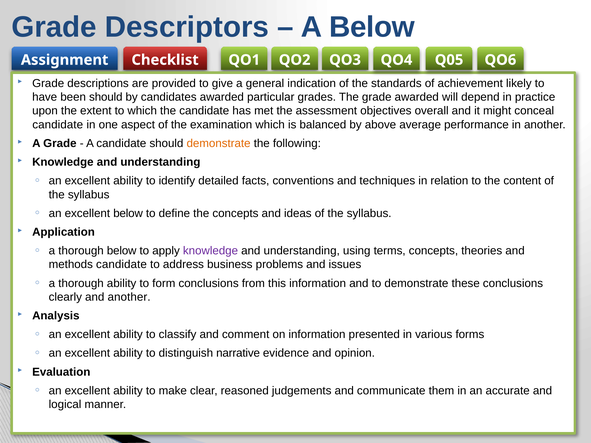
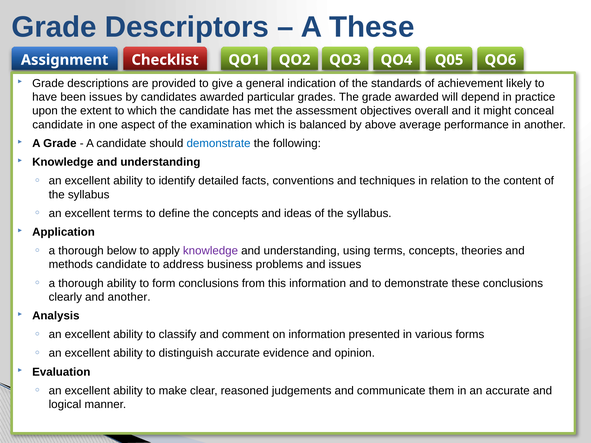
A Below: Below -> These
been should: should -> issues
demonstrate at (219, 143) colour: orange -> blue
excellent below: below -> terms
distinguish narrative: narrative -> accurate
